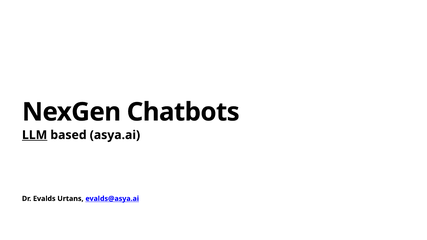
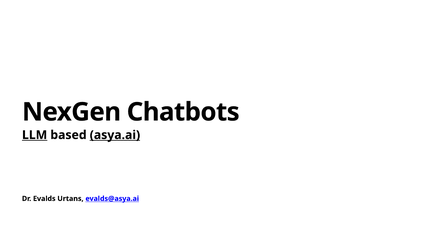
asya.ai underline: none -> present
